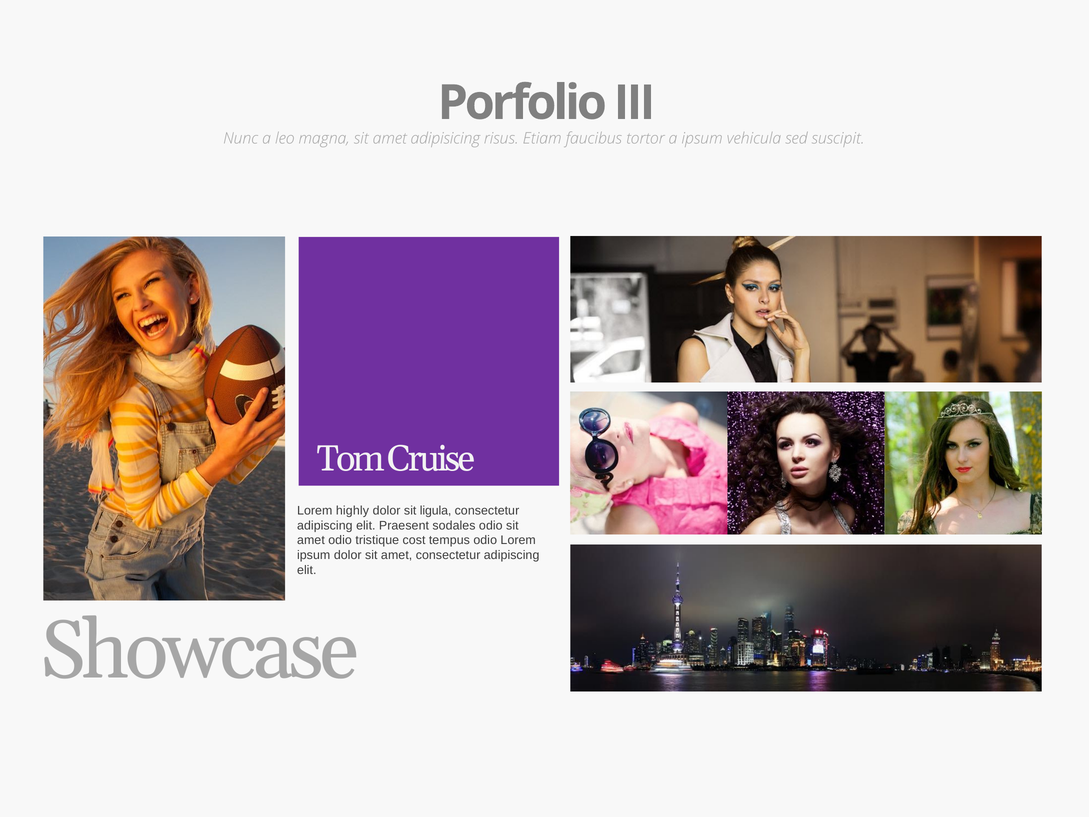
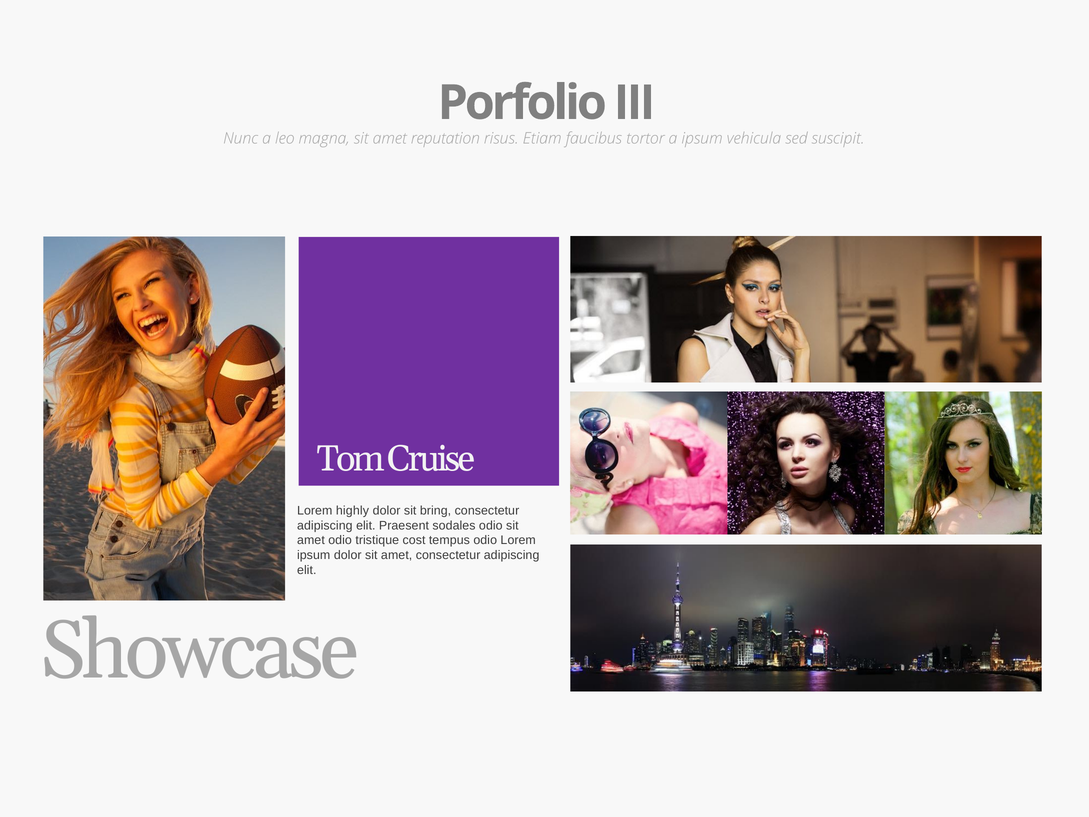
adipisicing: adipisicing -> reputation
ligula: ligula -> bring
